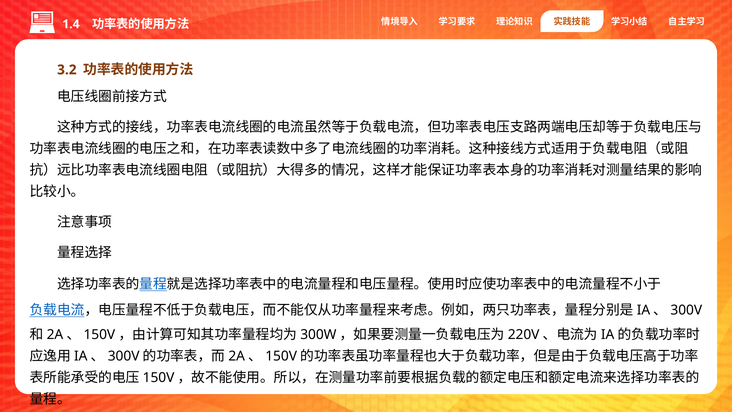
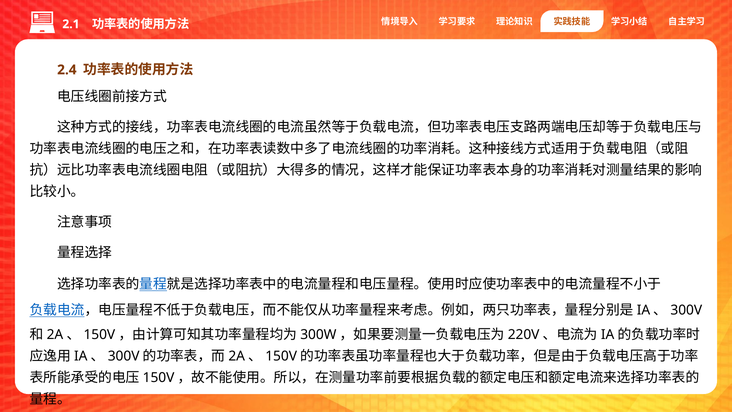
1.4: 1.4 -> 2.1
3.2: 3.2 -> 2.4
